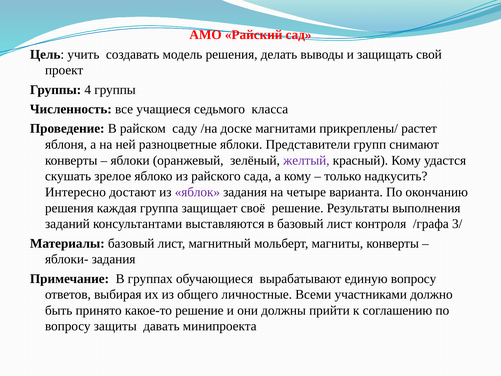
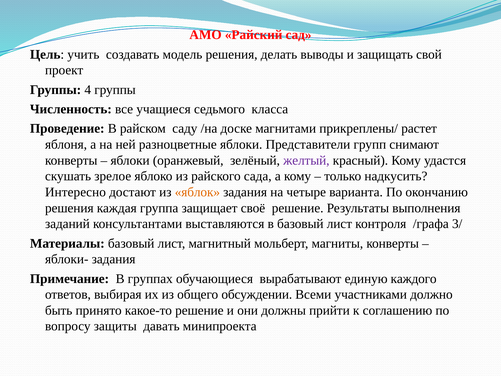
яблок colour: purple -> orange
единую вопросу: вопросу -> каждого
личностные: личностные -> обсуждении
